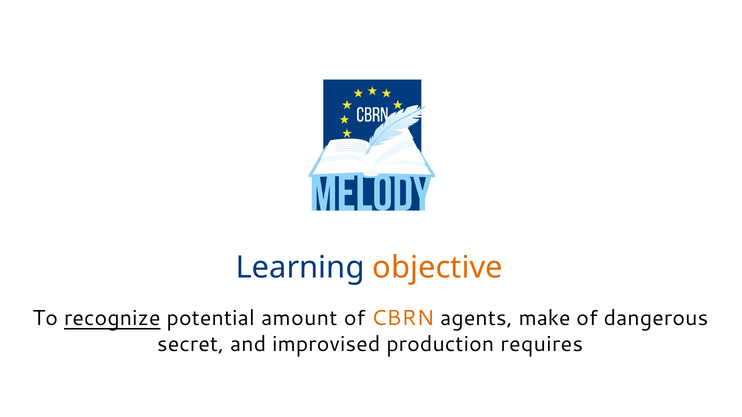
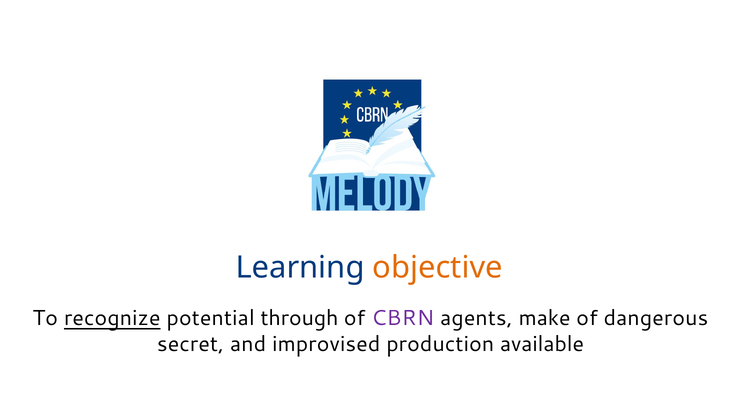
amount: amount -> through
CBRN colour: orange -> purple
requires: requires -> available
